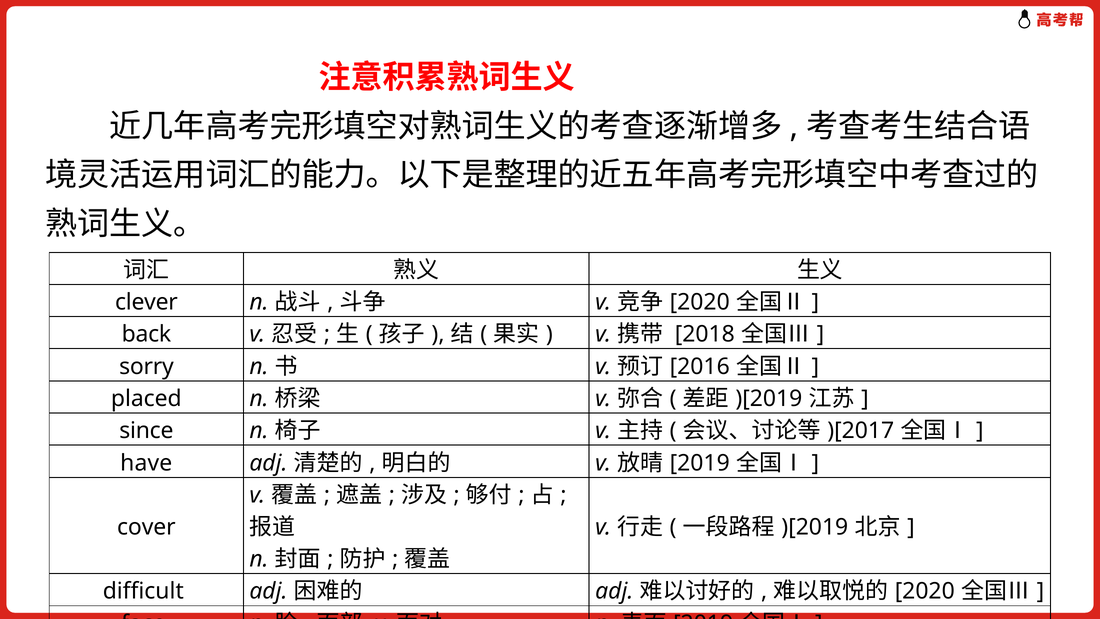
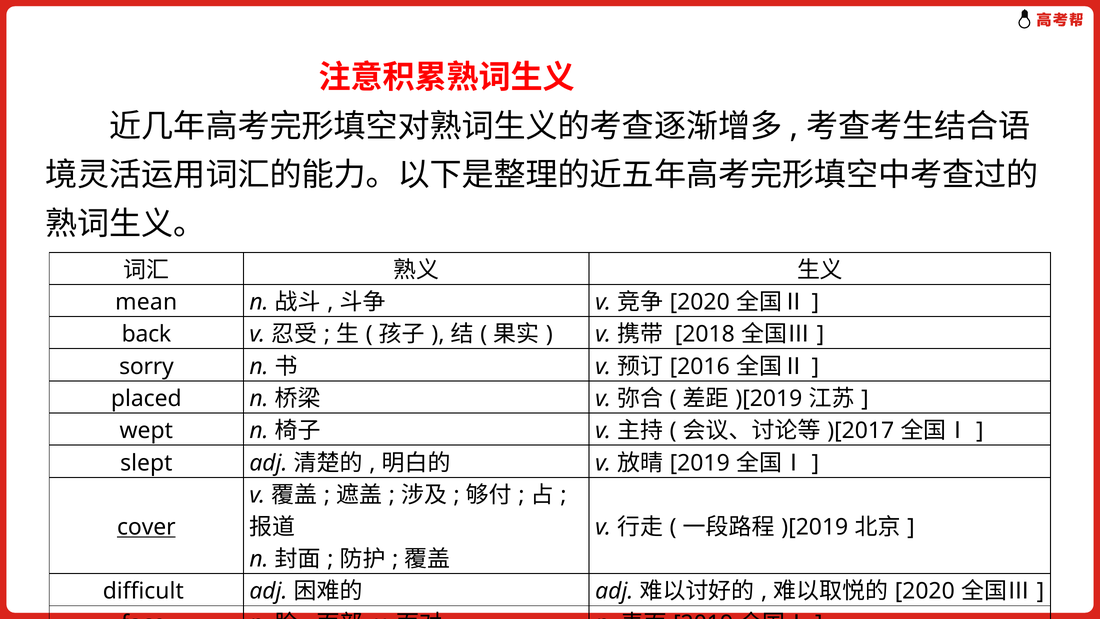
clever: clever -> mean
since: since -> wept
have: have -> slept
cover underline: none -> present
